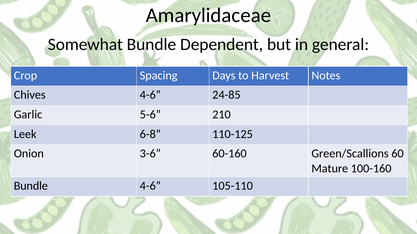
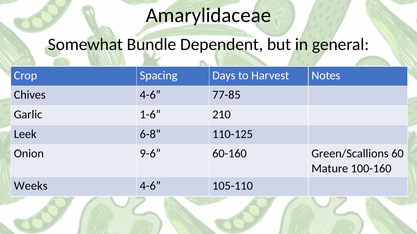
24-85: 24-85 -> 77-85
5-6: 5-6 -> 1-6
3-6: 3-6 -> 9-6
Bundle at (31, 186): Bundle -> Weeks
